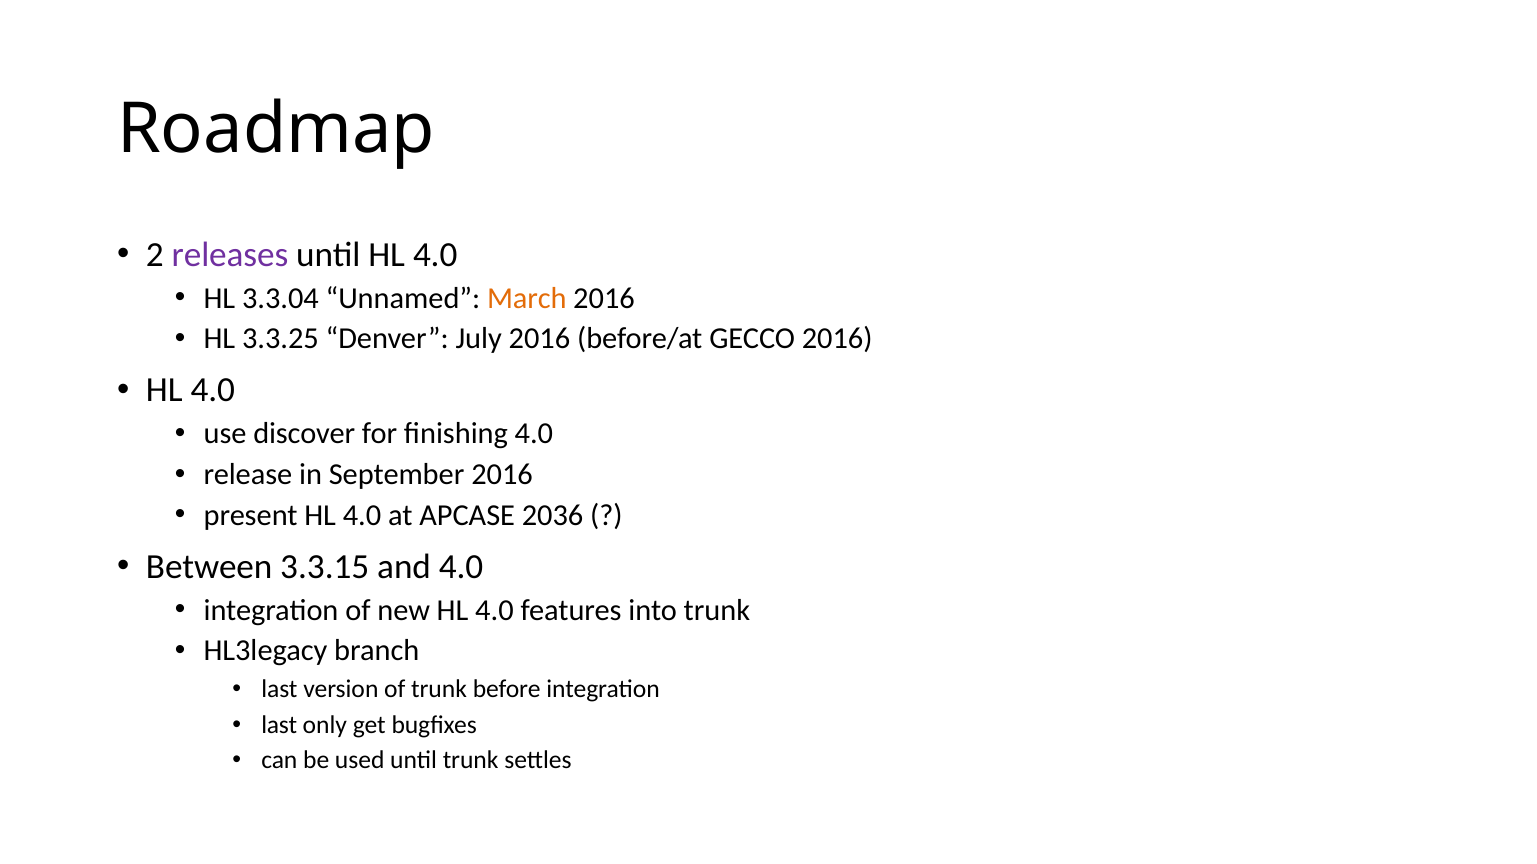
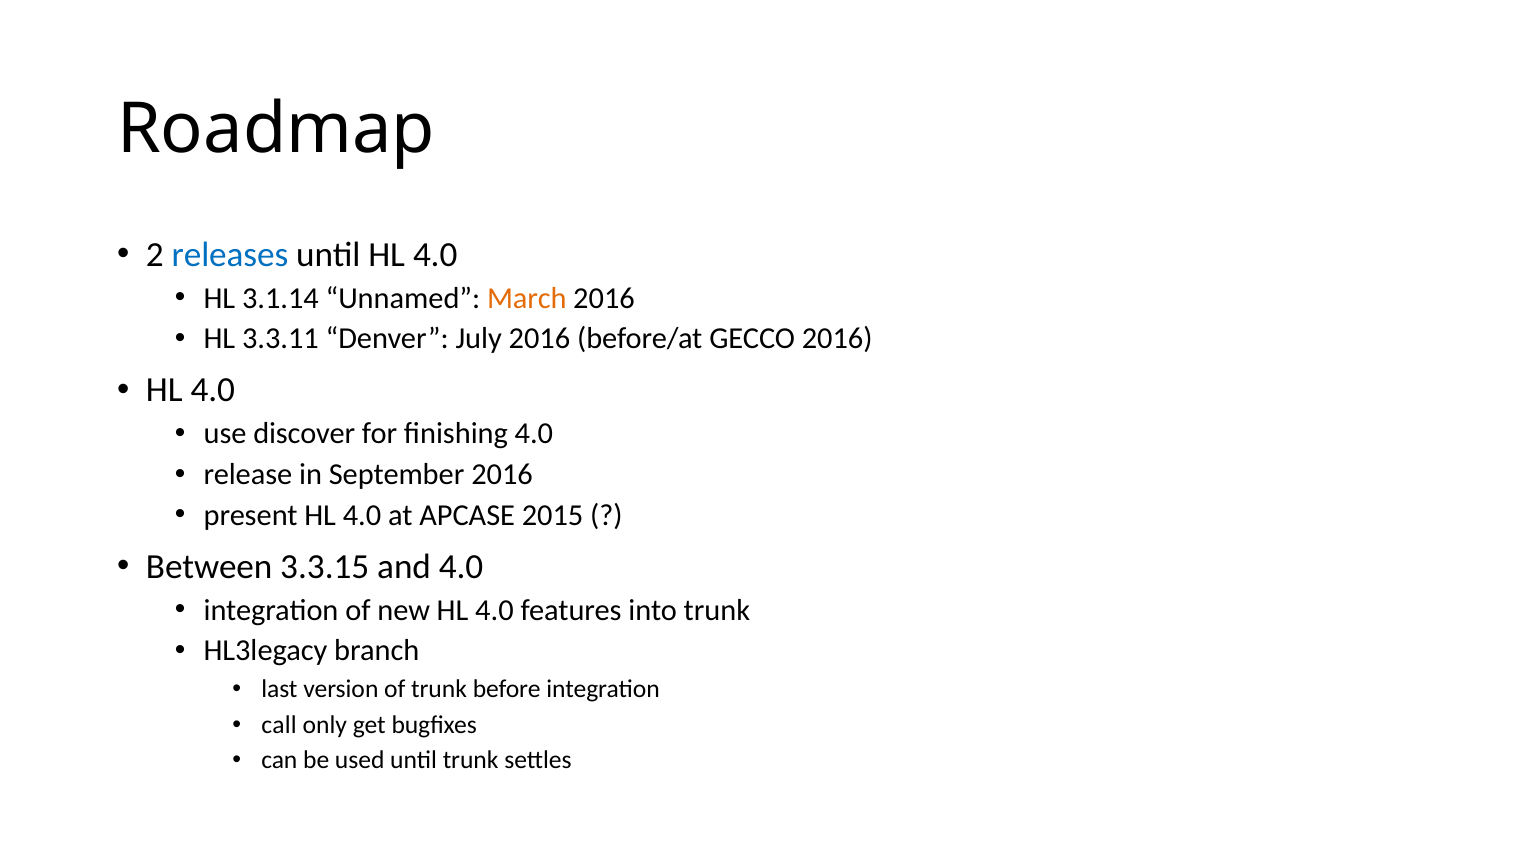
releases colour: purple -> blue
3.3.04: 3.3.04 -> 3.1.14
3.3.25: 3.3.25 -> 3.3.11
2036: 2036 -> 2015
last at (279, 725): last -> call
